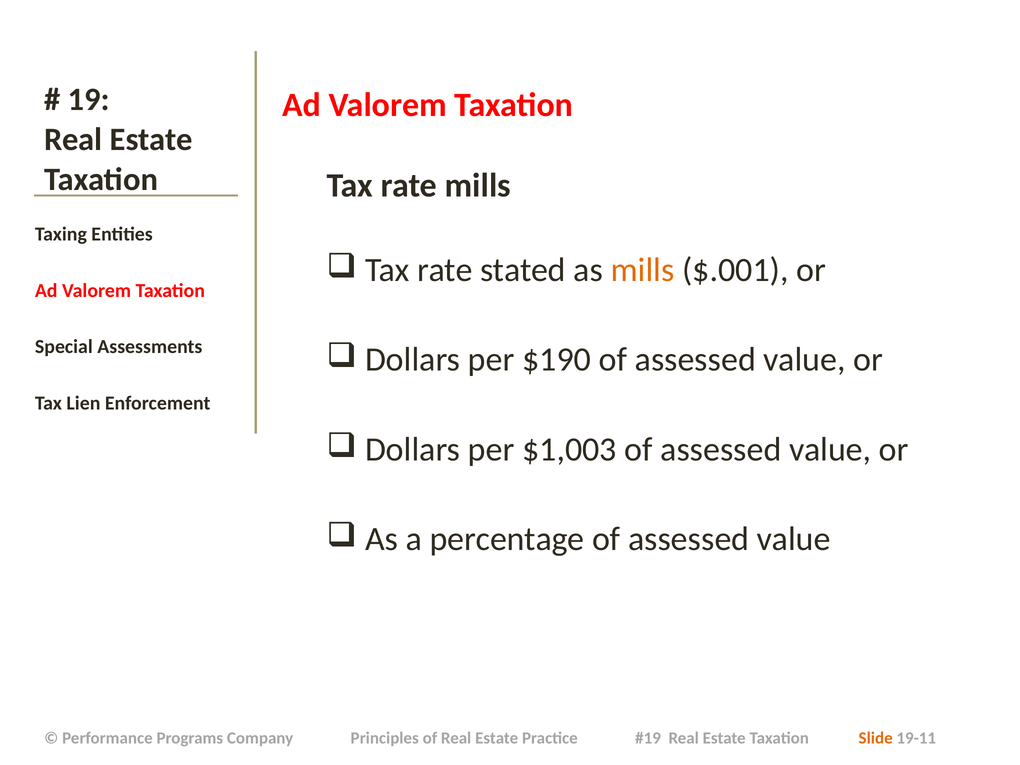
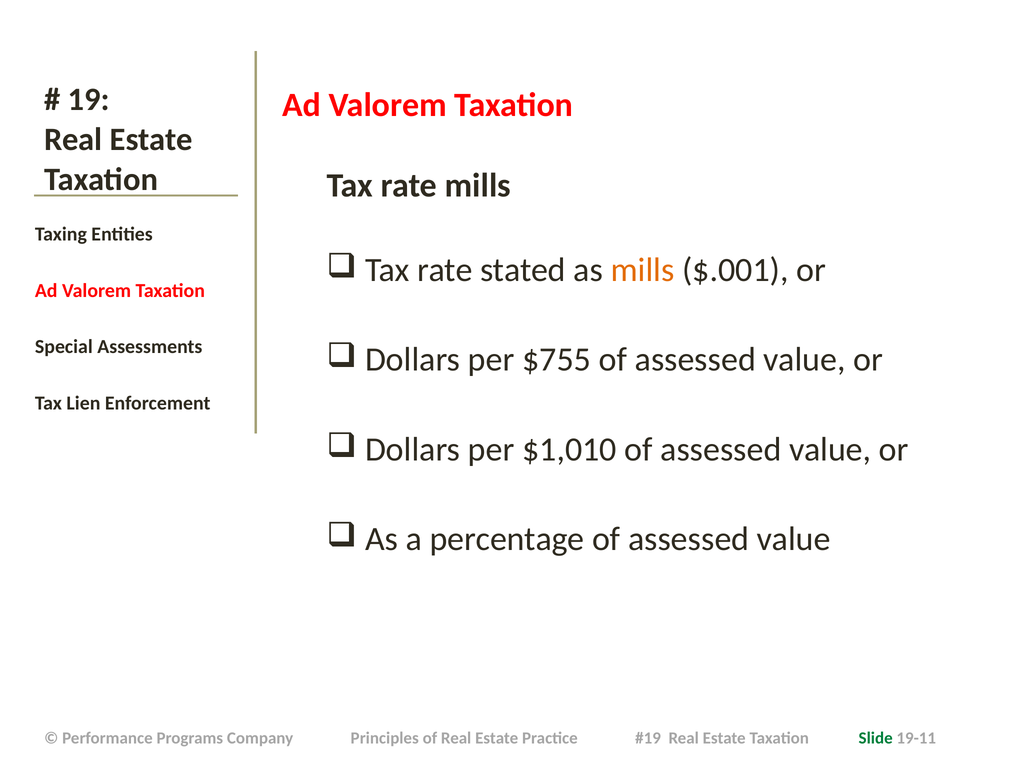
$190: $190 -> $755
$1,003: $1,003 -> $1,010
Slide colour: orange -> green
